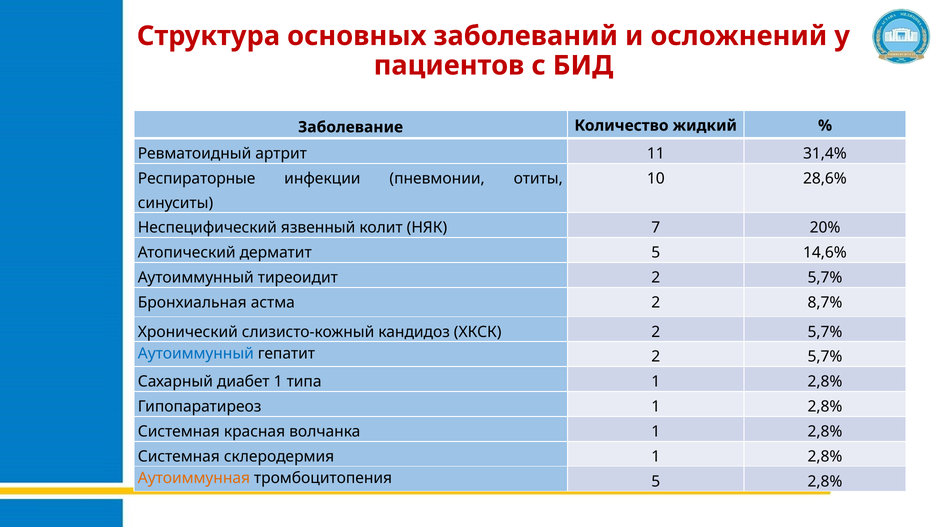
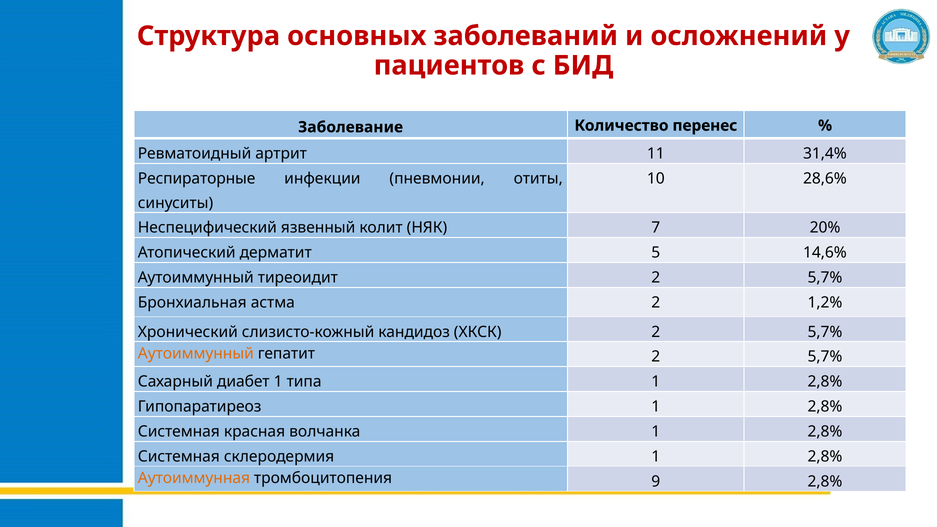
жидкий: жидкий -> перенес
8,7%: 8,7% -> 1,2%
Аутоиммунный at (196, 354) colour: blue -> orange
тромбоцитопения 5: 5 -> 9
